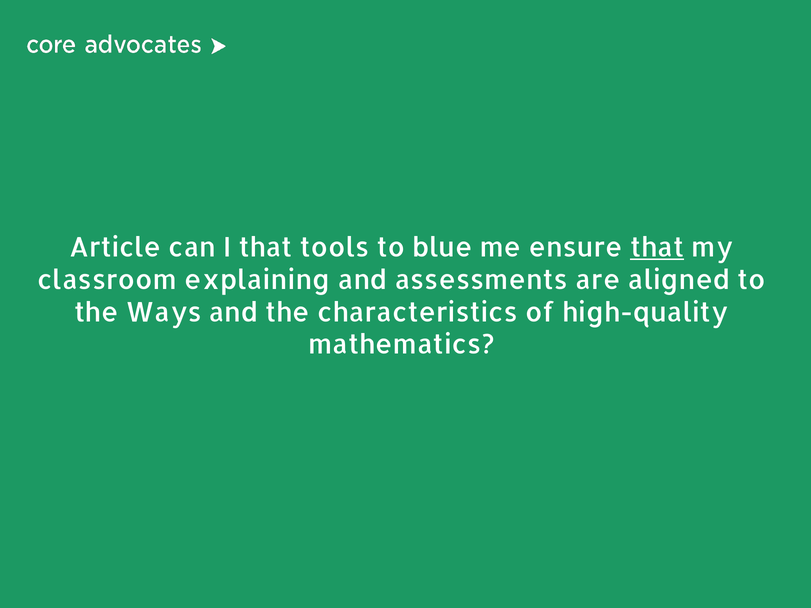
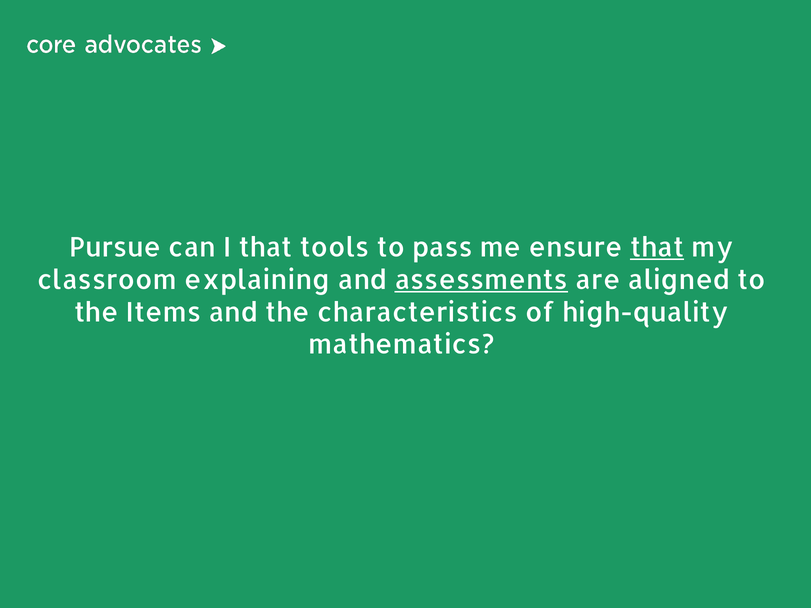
Article: Article -> Pursue
blue: blue -> pass
assessments underline: none -> present
Ways: Ways -> Items
